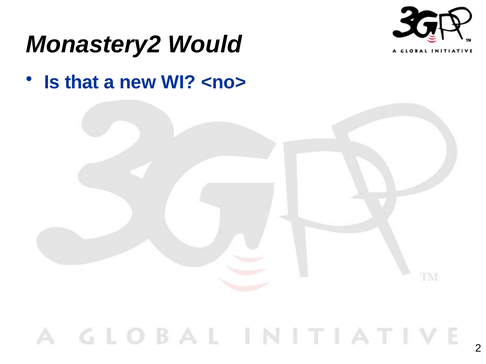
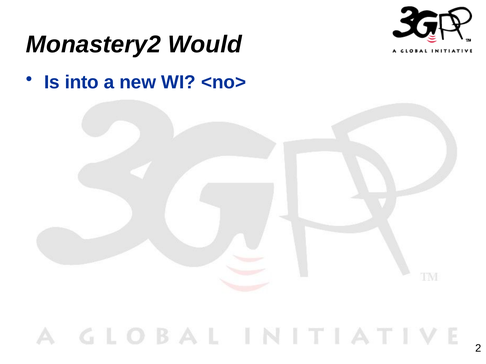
that: that -> into
